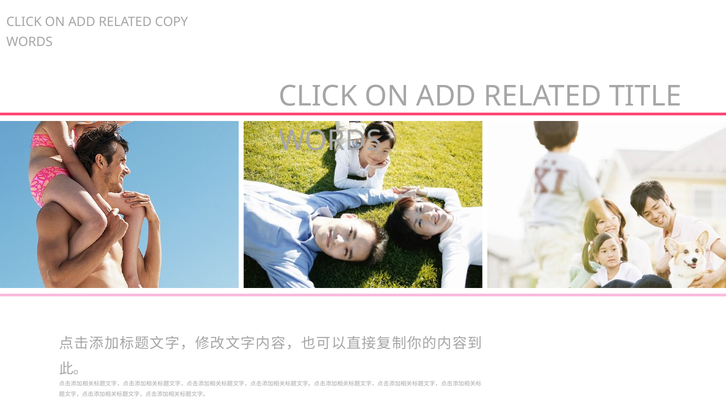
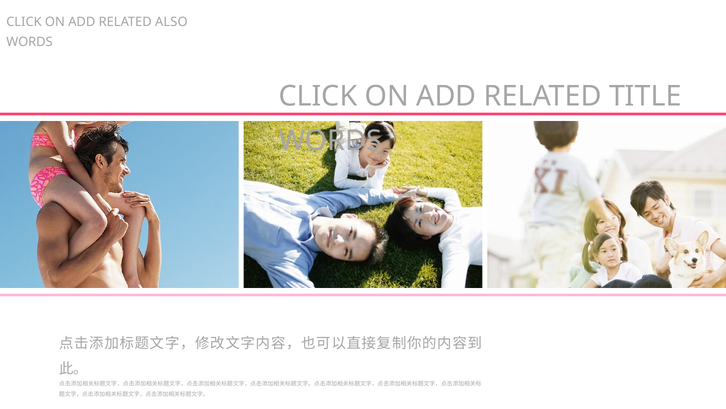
COPY: COPY -> ALSO
